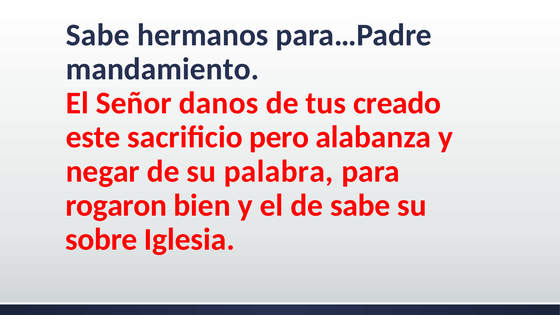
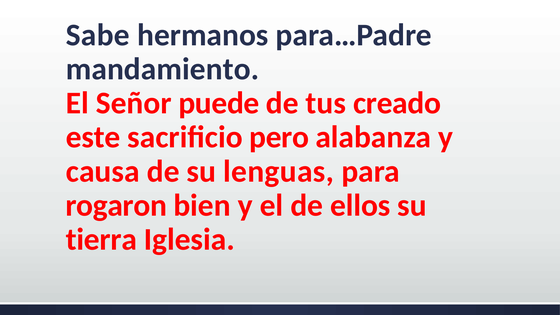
danos: danos -> puede
negar: negar -> causa
palabra: palabra -> lenguas
de sabe: sabe -> ellos
sobre: sobre -> tierra
